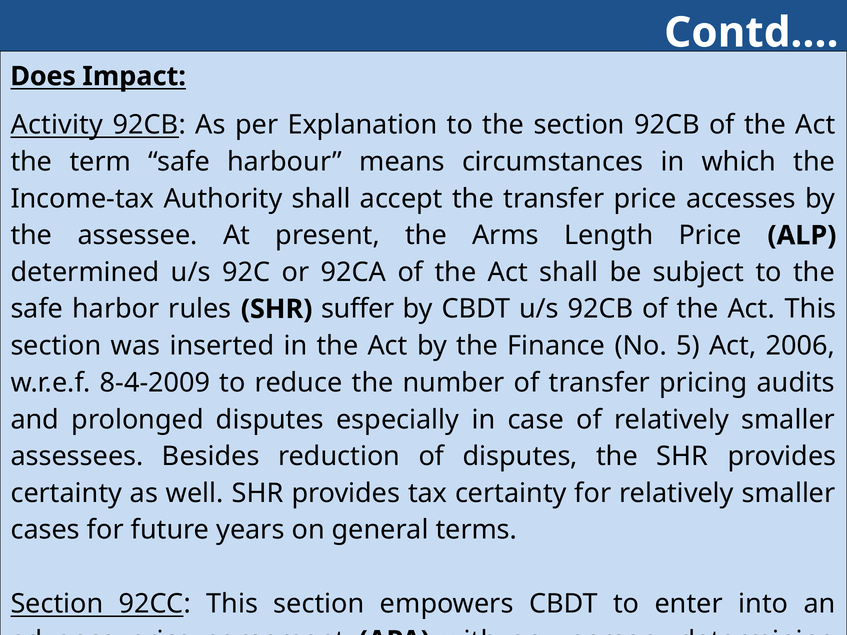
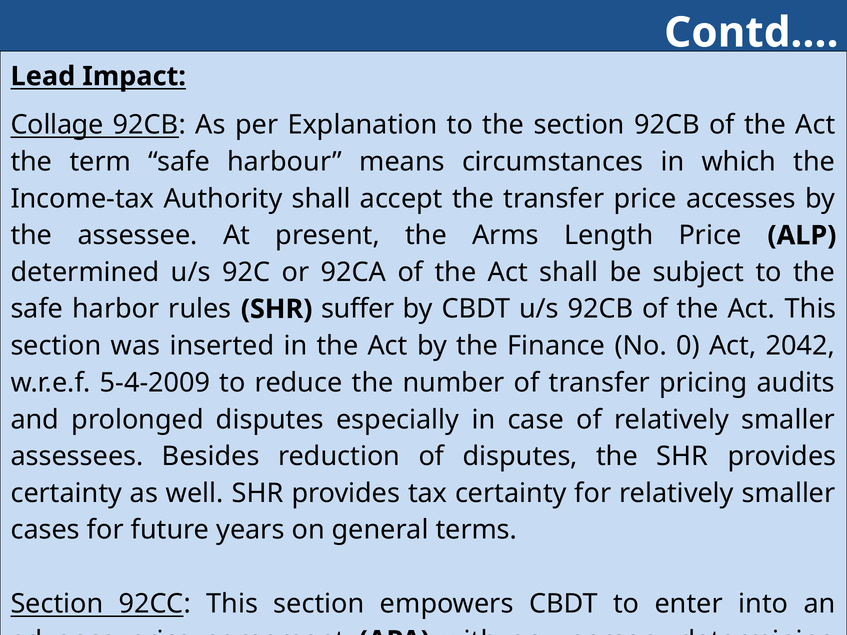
Does: Does -> Lead
Activity: Activity -> Collage
5: 5 -> 0
2006: 2006 -> 2042
8-4-2009: 8-4-2009 -> 5-4-2009
